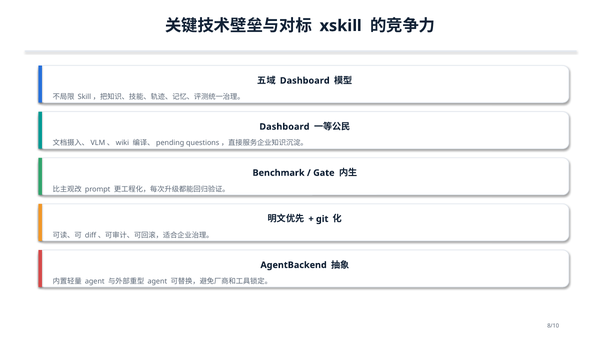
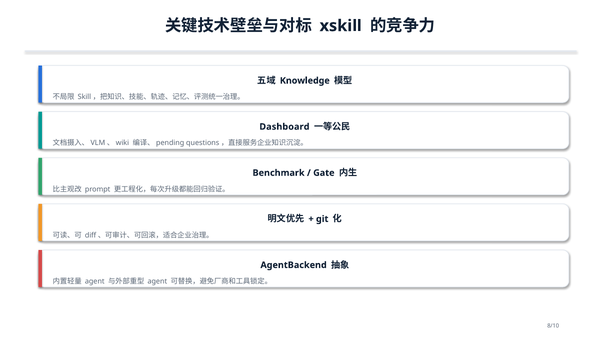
Dashboard at (305, 81): Dashboard -> Knowledge
